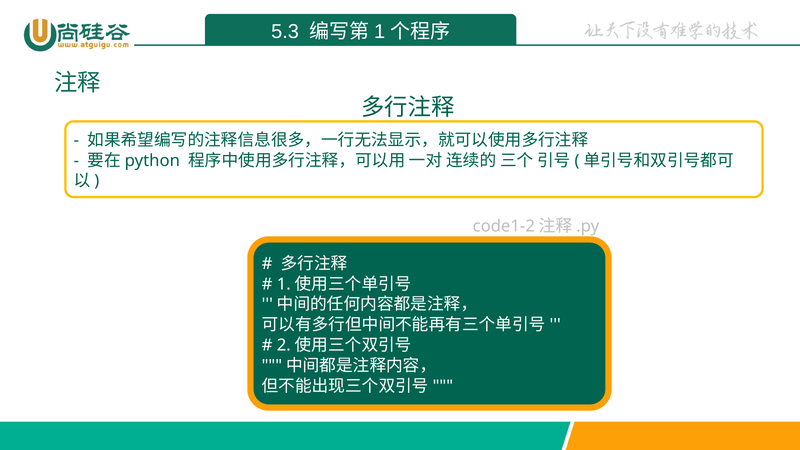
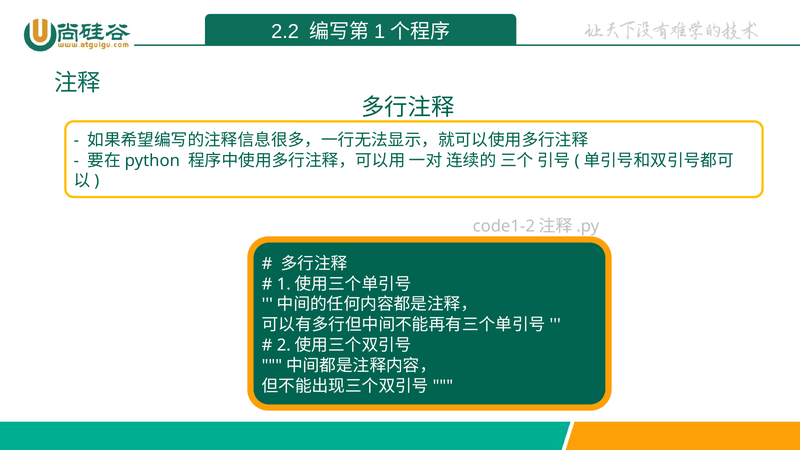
5.3: 5.3 -> 2.2
